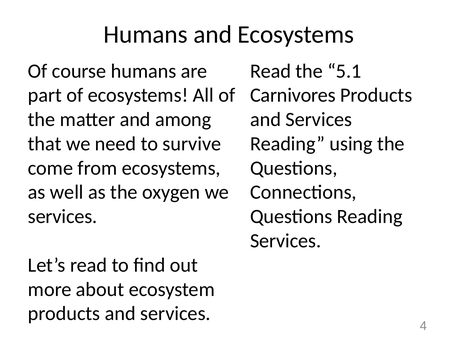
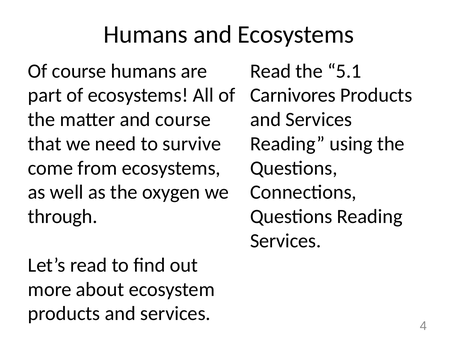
and among: among -> course
services at (63, 216): services -> through
